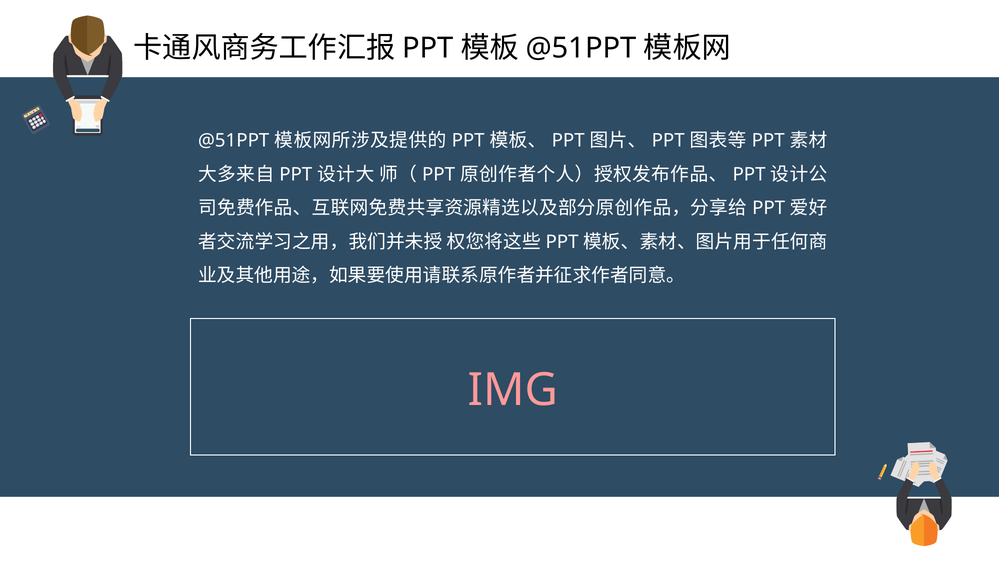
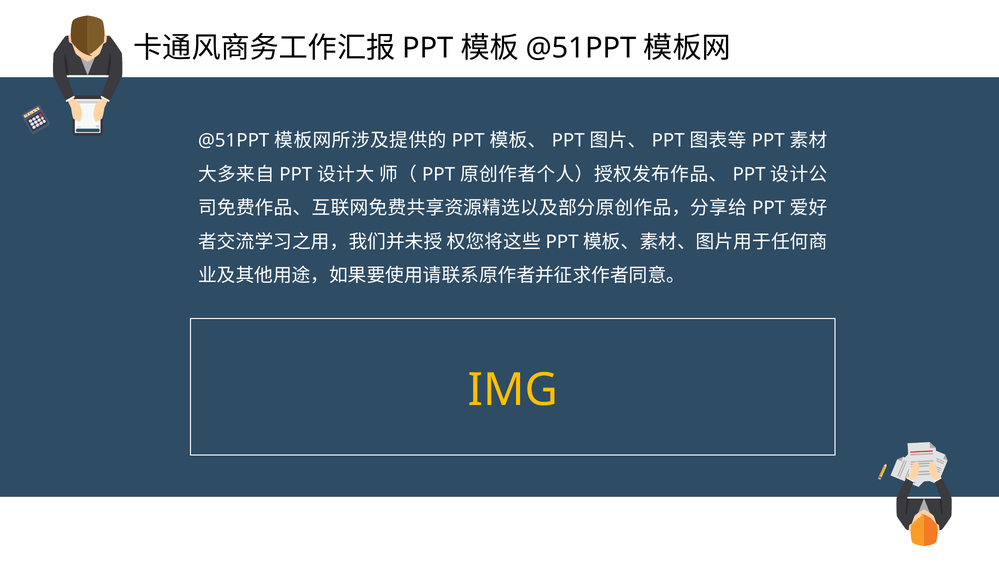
IMG colour: pink -> yellow
